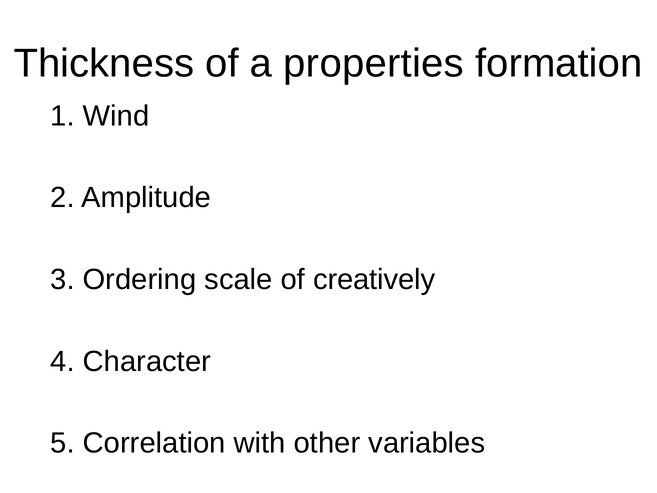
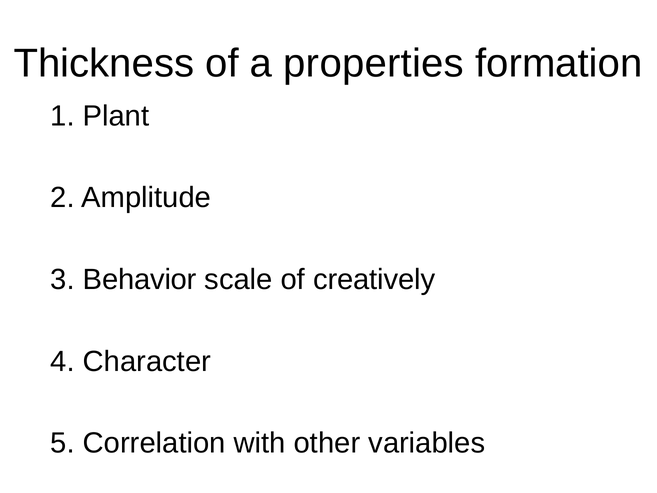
Wind: Wind -> Plant
Ordering: Ordering -> Behavior
